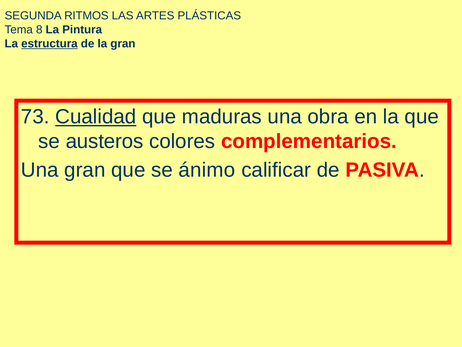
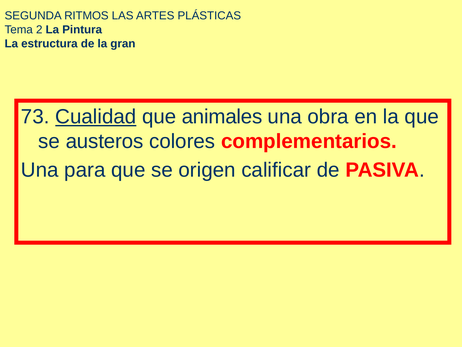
8: 8 -> 2
estructura underline: present -> none
maduras: maduras -> animales
Una gran: gran -> para
ánimo: ánimo -> origen
